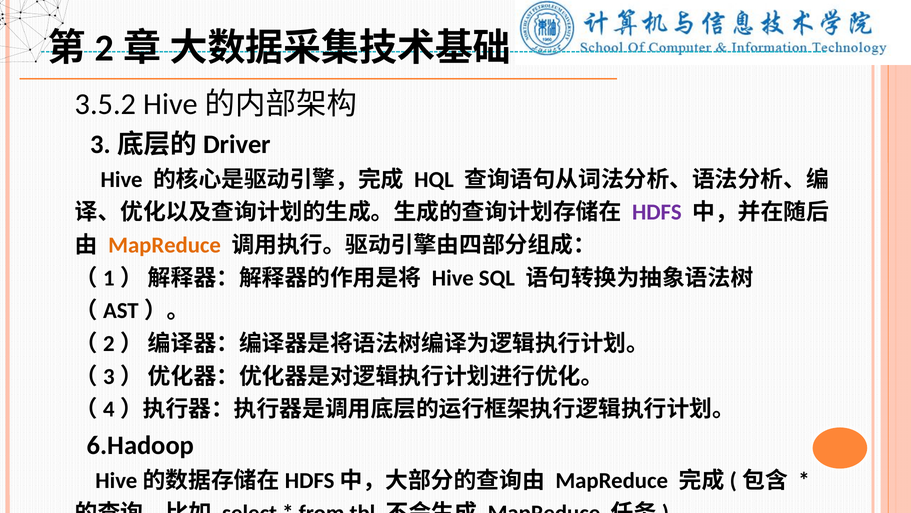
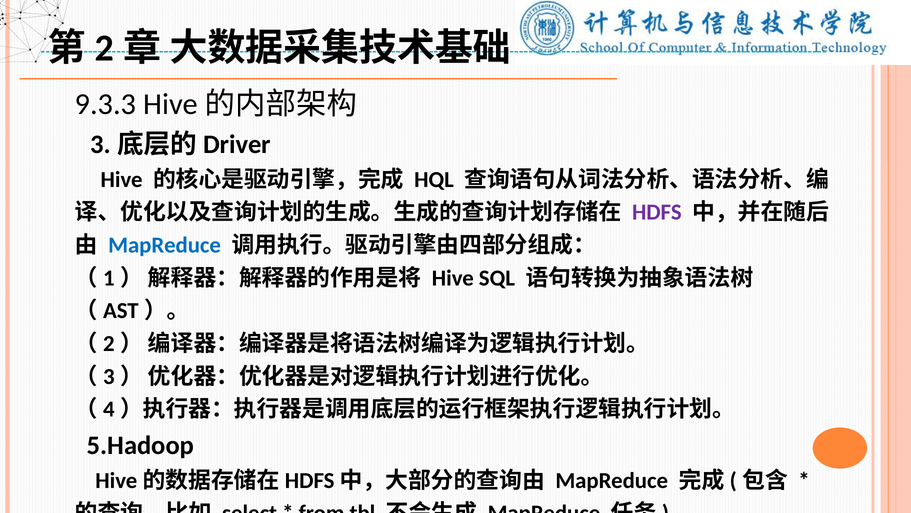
3.5.2: 3.5.2 -> 9.3.3
MapReduce at (165, 245) colour: orange -> blue
6.Hadoop: 6.Hadoop -> 5.Hadoop
